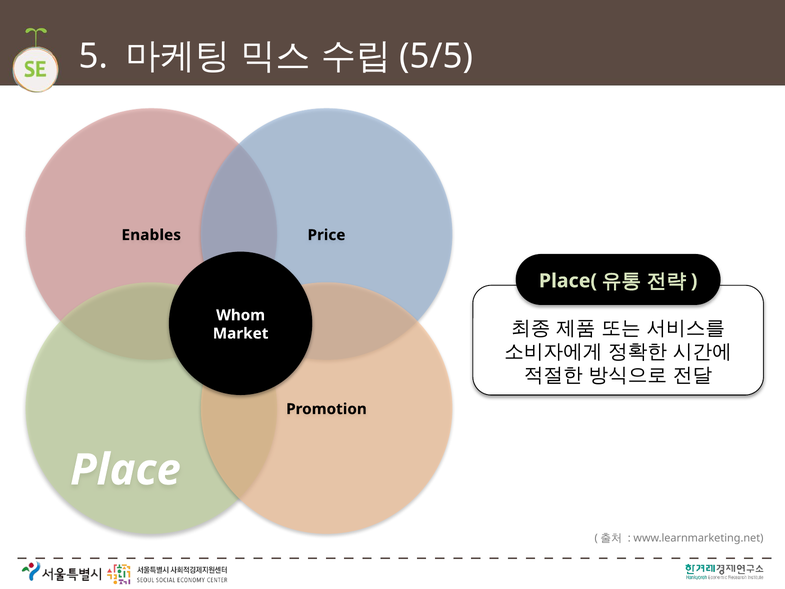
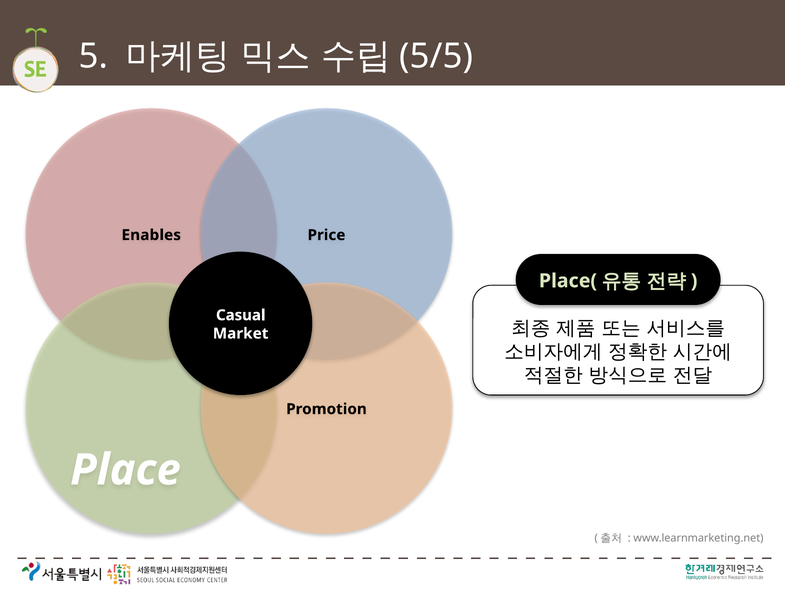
Whom: Whom -> Casual
